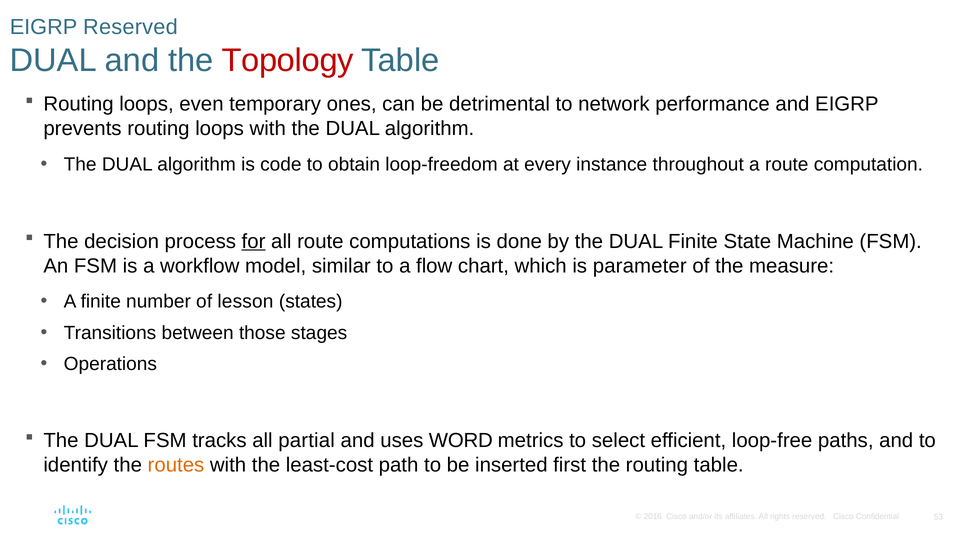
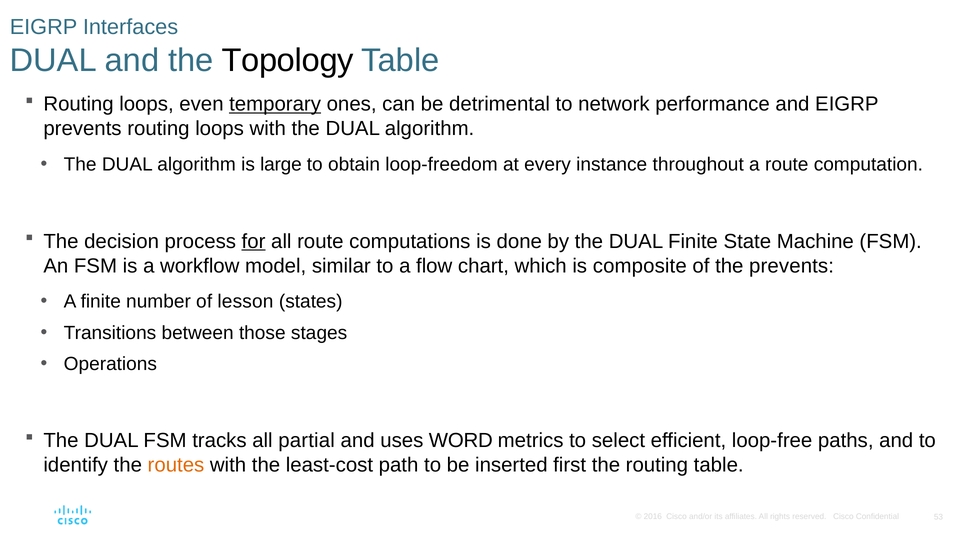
EIGRP Reserved: Reserved -> Interfaces
Topology colour: red -> black
temporary underline: none -> present
code: code -> large
parameter: parameter -> composite
the measure: measure -> prevents
